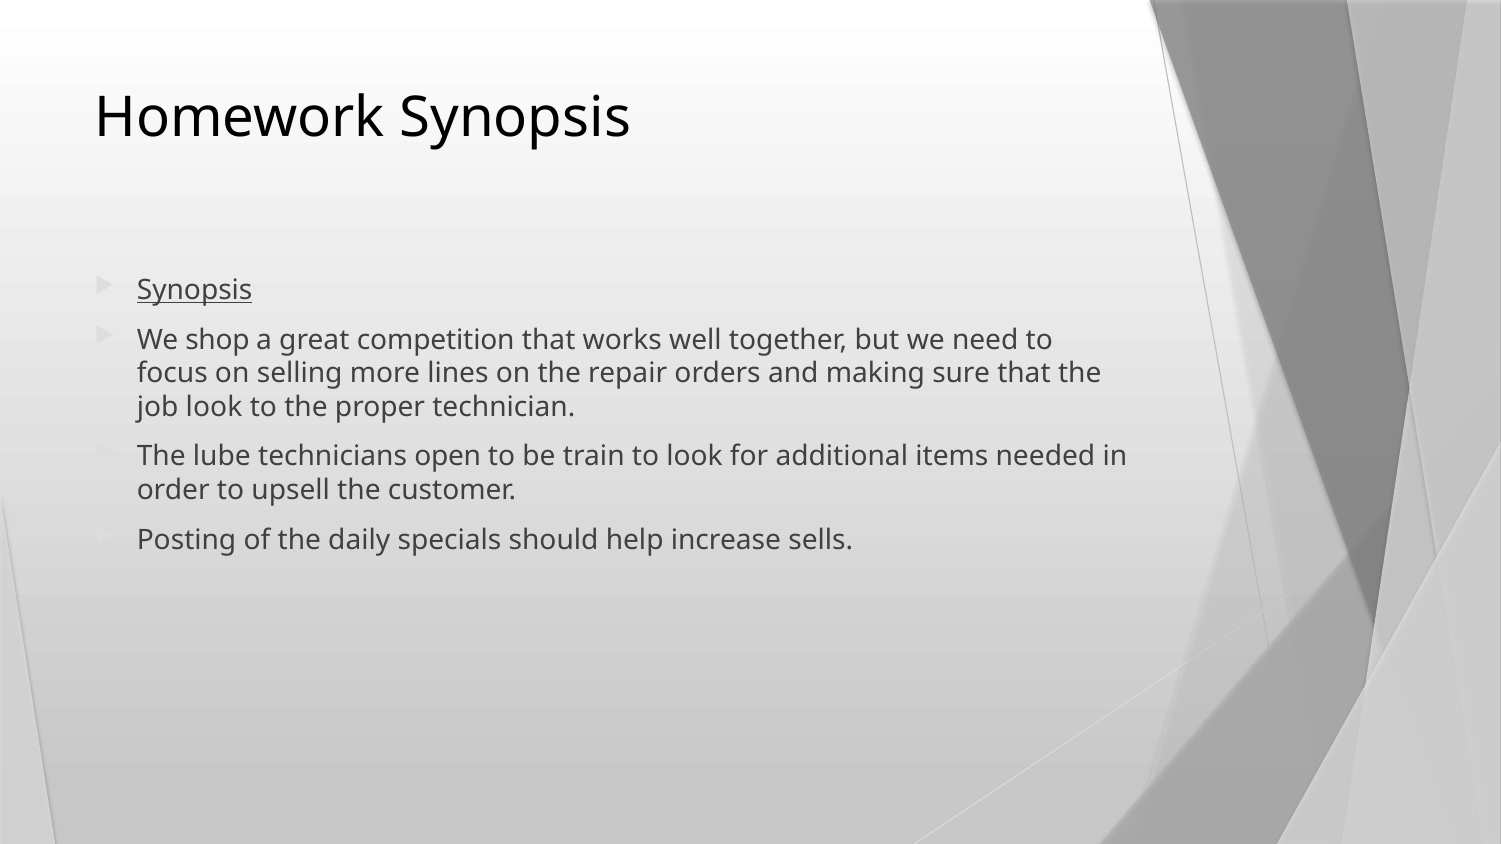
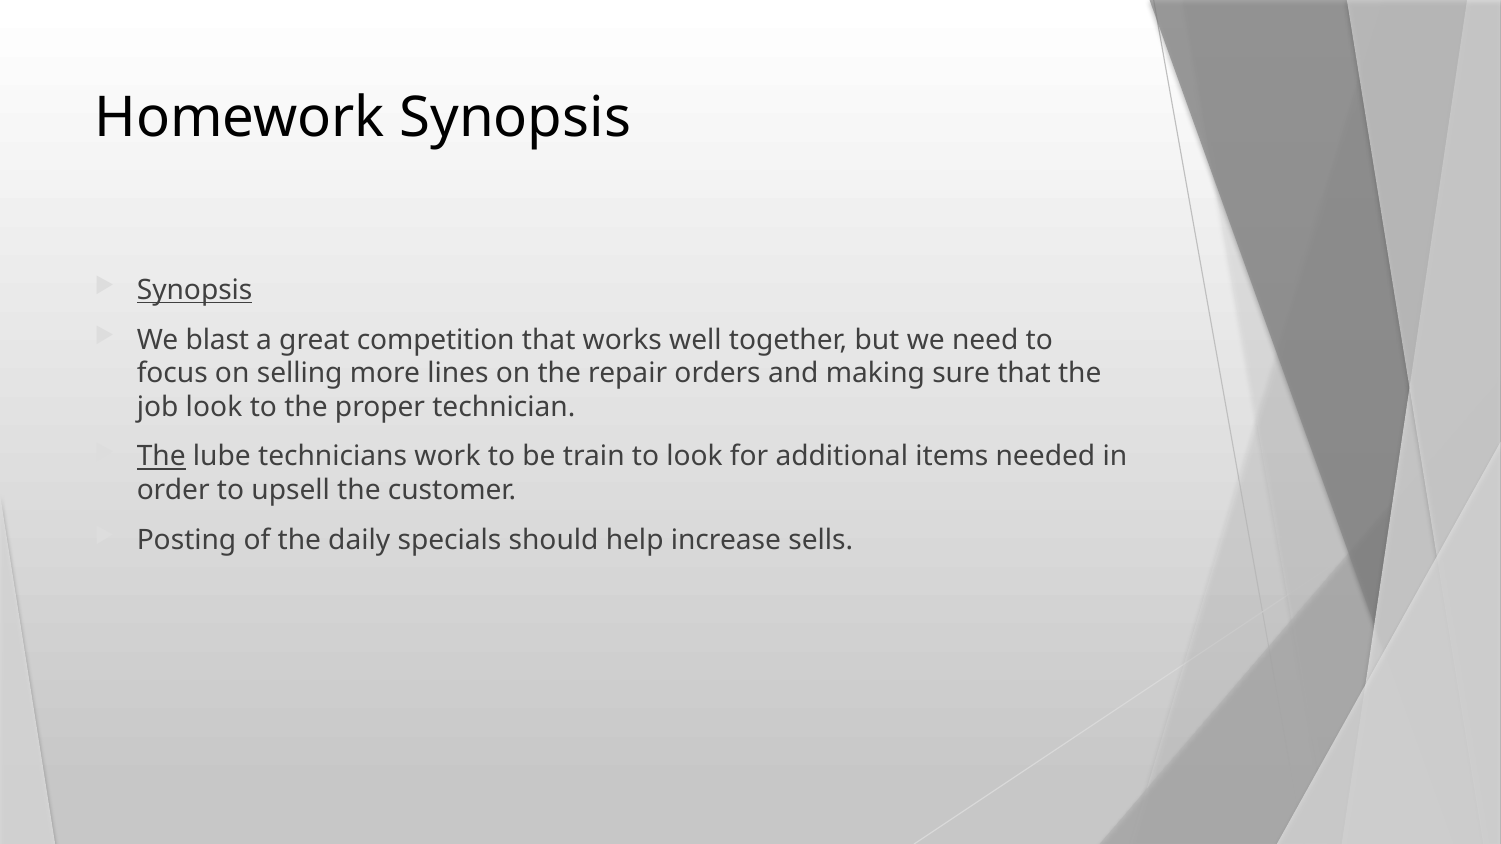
shop: shop -> blast
The at (161, 457) underline: none -> present
open: open -> work
